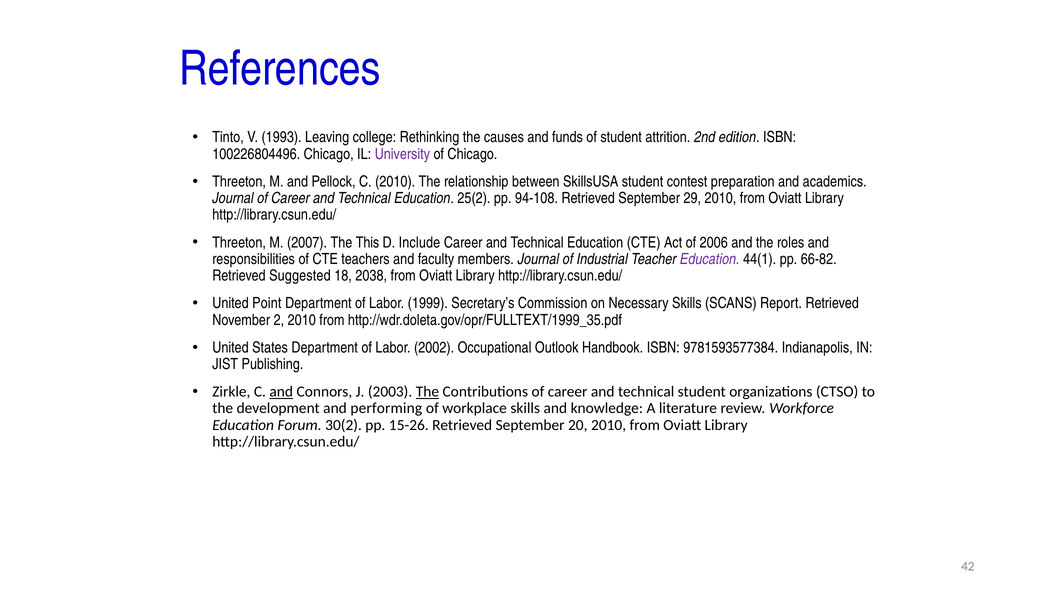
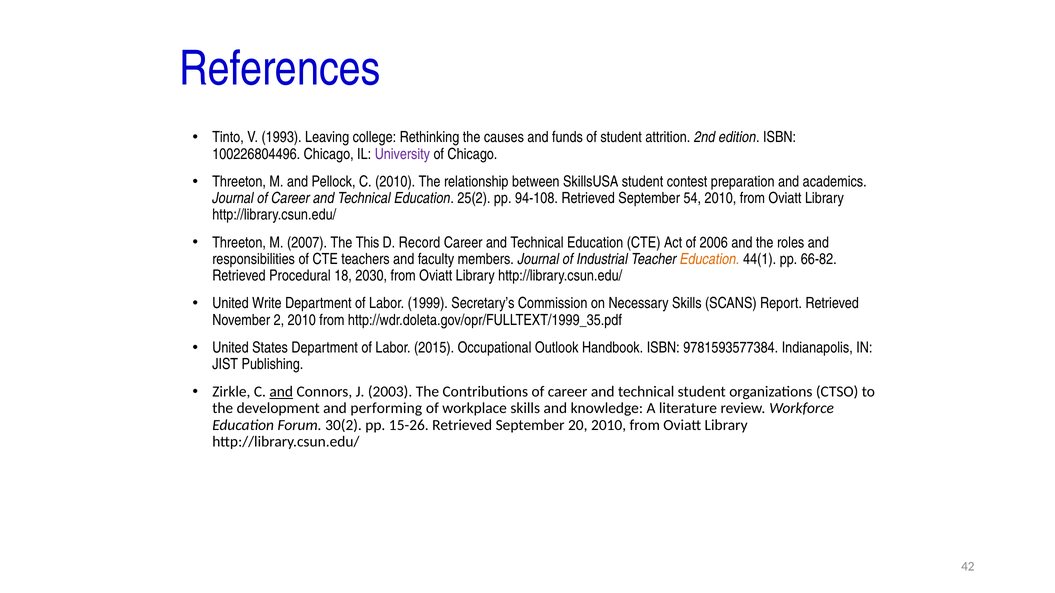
29: 29 -> 54
Include: Include -> Record
Education at (710, 259) colour: purple -> orange
Suggested: Suggested -> Procedural
2038: 2038 -> 2030
Point: Point -> Write
2002: 2002 -> 2015
The at (427, 392) underline: present -> none
